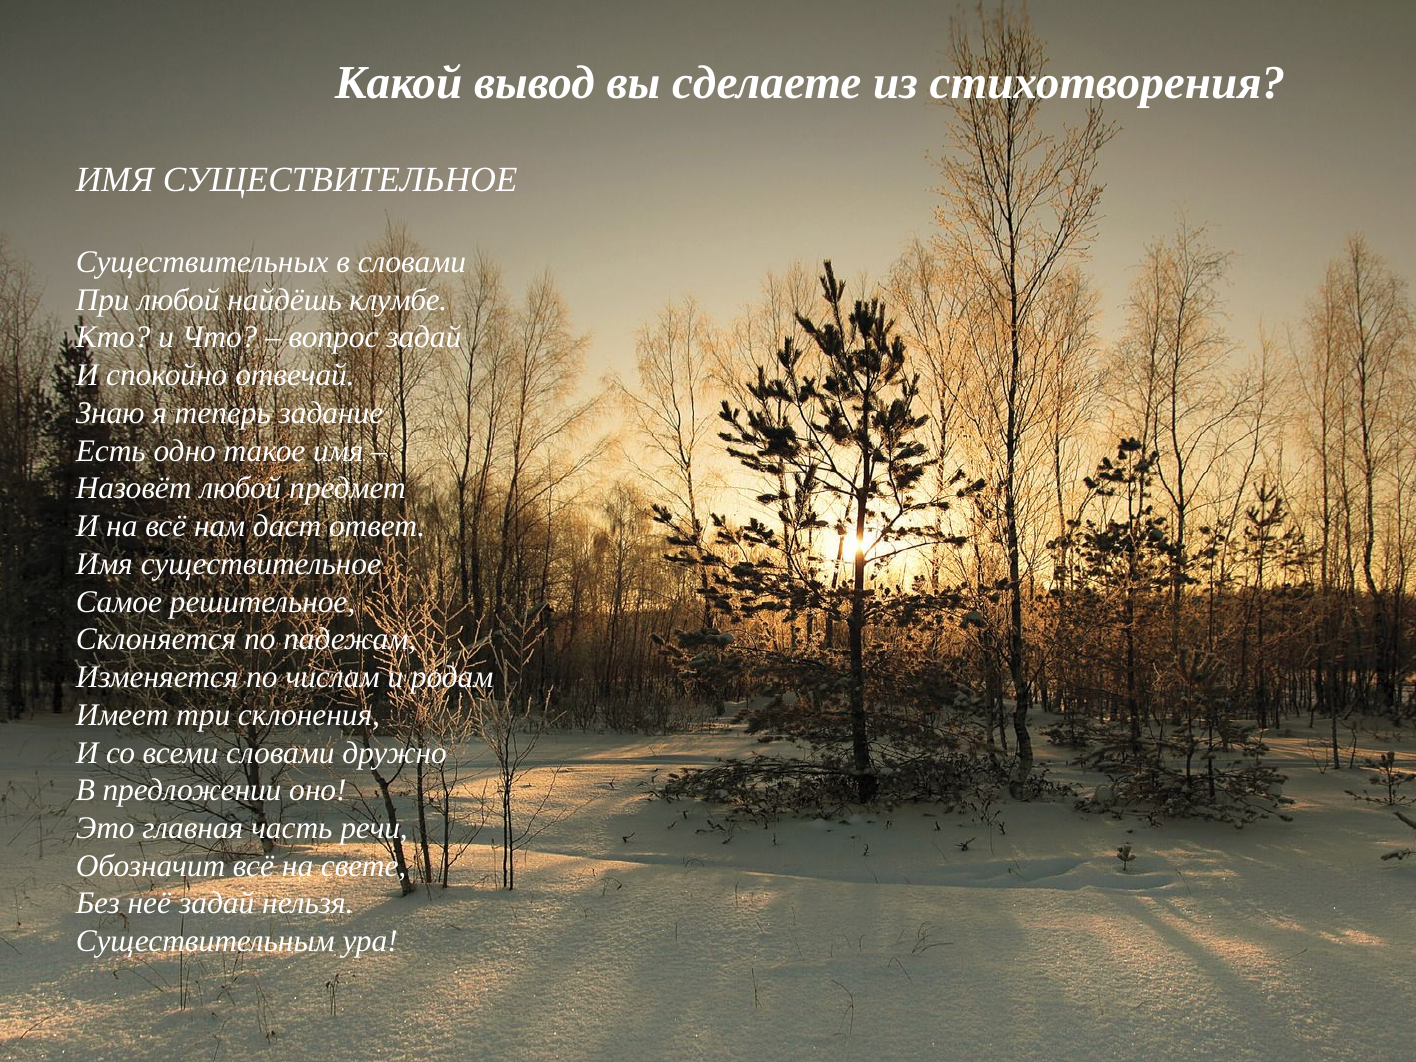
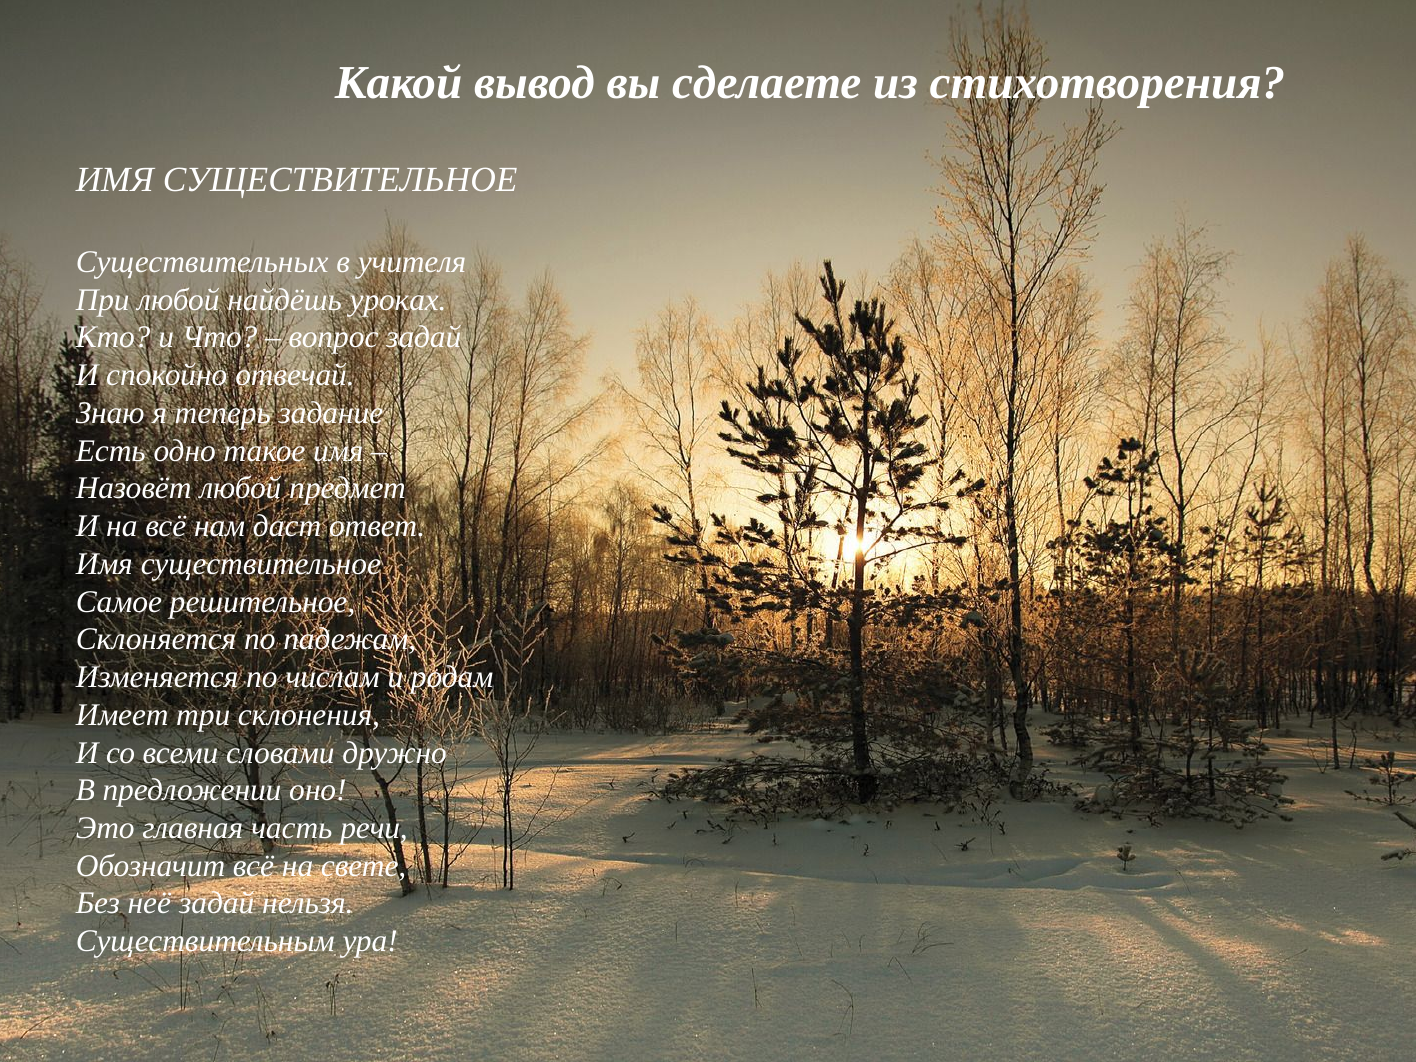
в словами: словами -> учителя
клумбе: клумбе -> уроках
